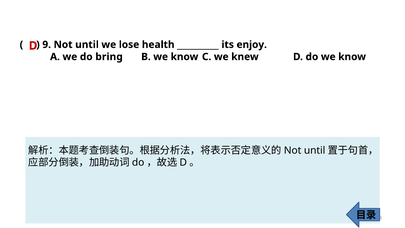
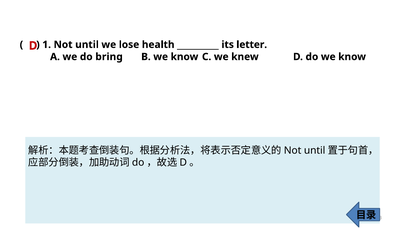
9: 9 -> 1
enjoy: enjoy -> letter
